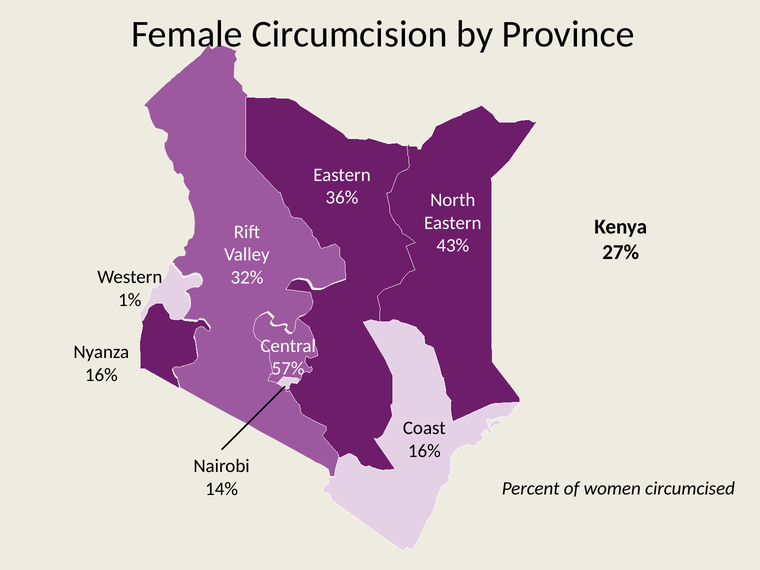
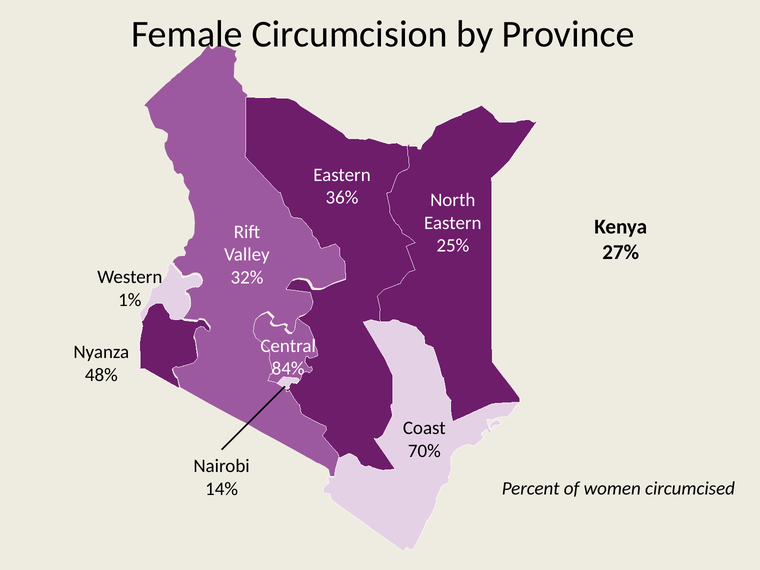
43%: 43% -> 25%
57%: 57% -> 84%
16% at (101, 375): 16% -> 48%
16% at (424, 451): 16% -> 70%
